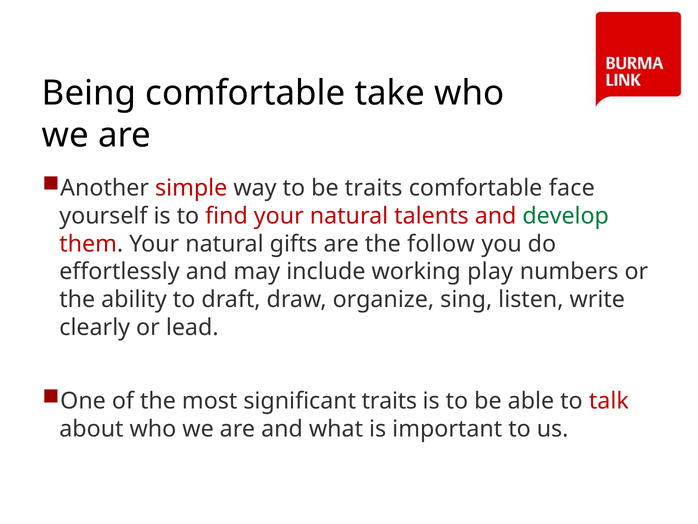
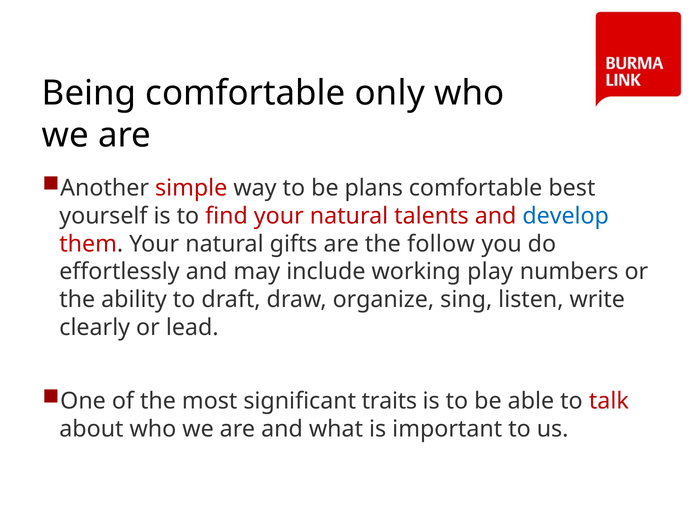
take: take -> only
be traits: traits -> plans
face: face -> best
develop colour: green -> blue
